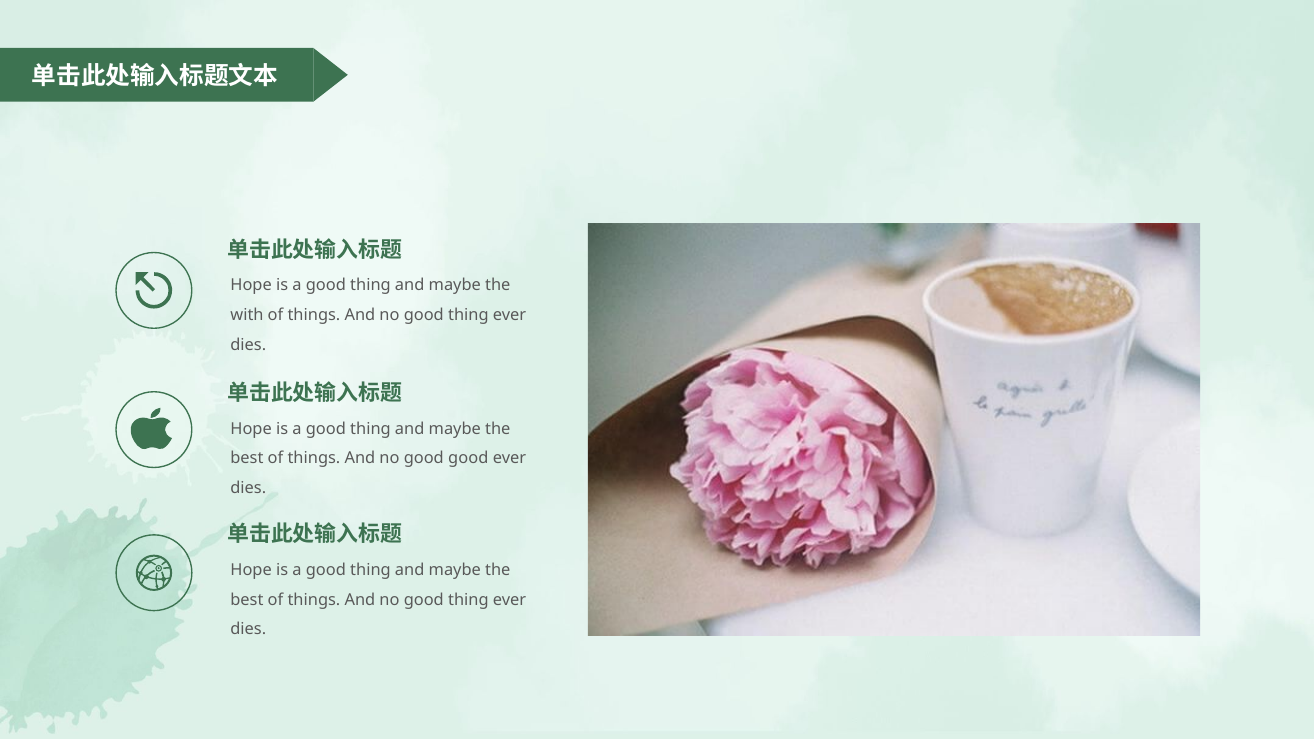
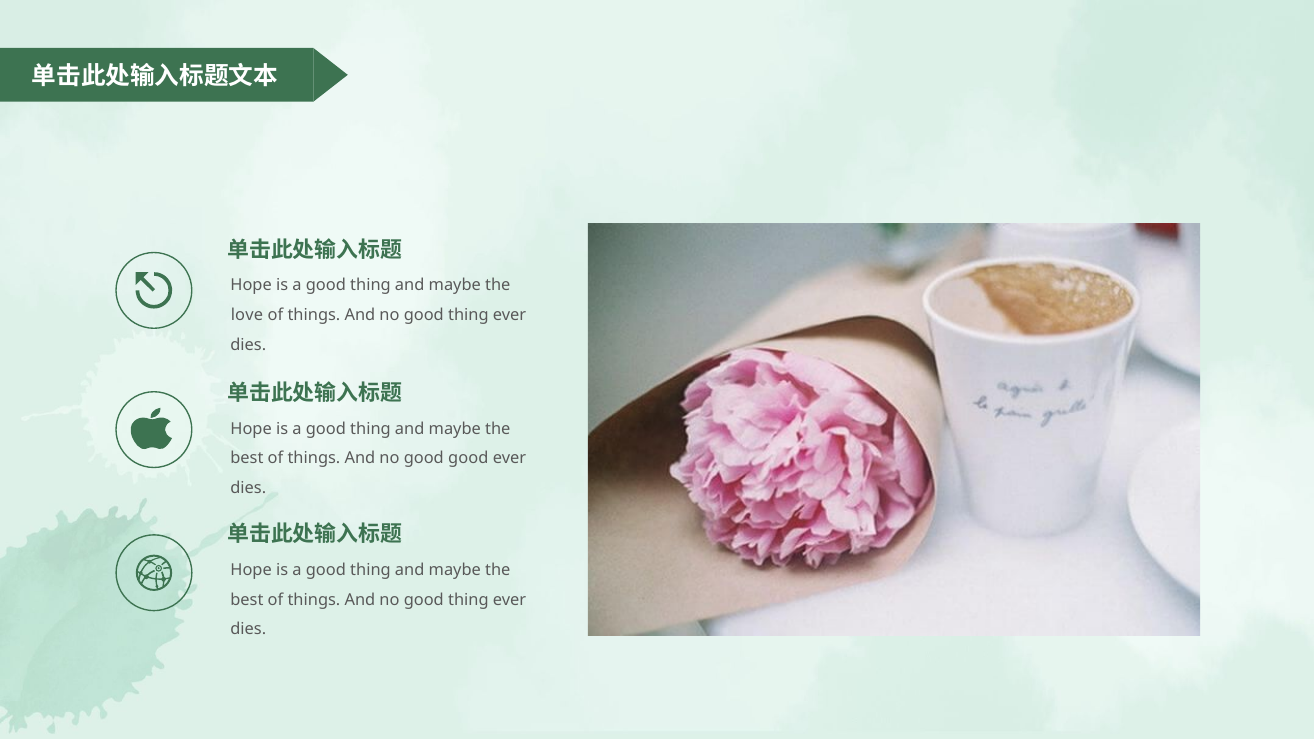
with: with -> love
